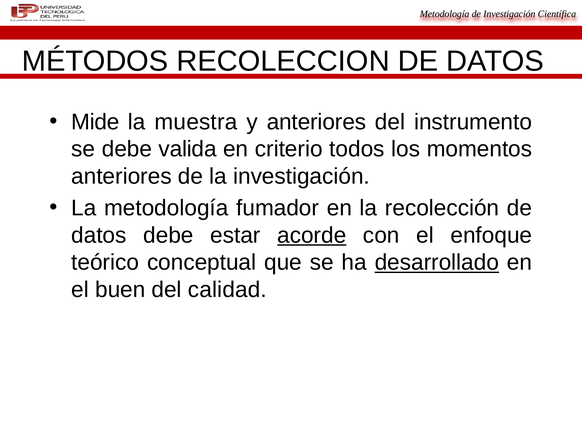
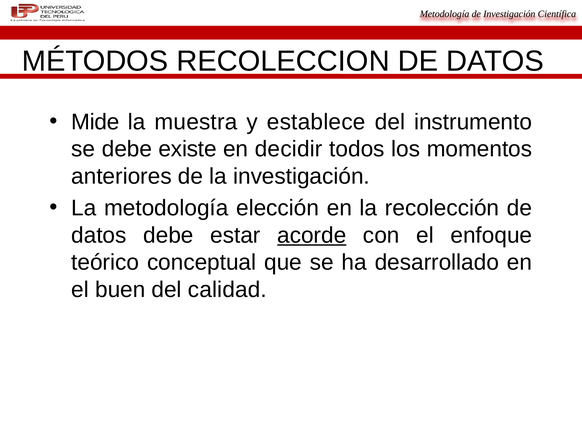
y anteriores: anteriores -> establece
valida: valida -> existe
criterio: criterio -> decidir
fumador: fumador -> elección
desarrollado underline: present -> none
